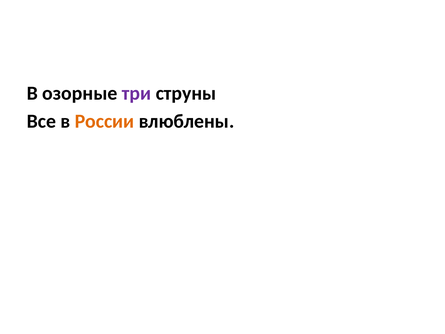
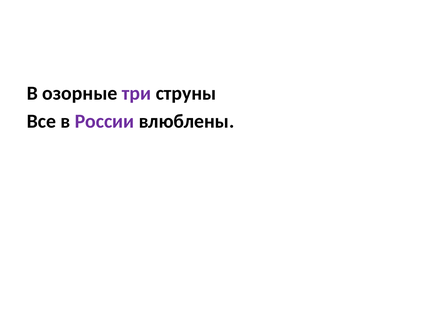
России colour: orange -> purple
